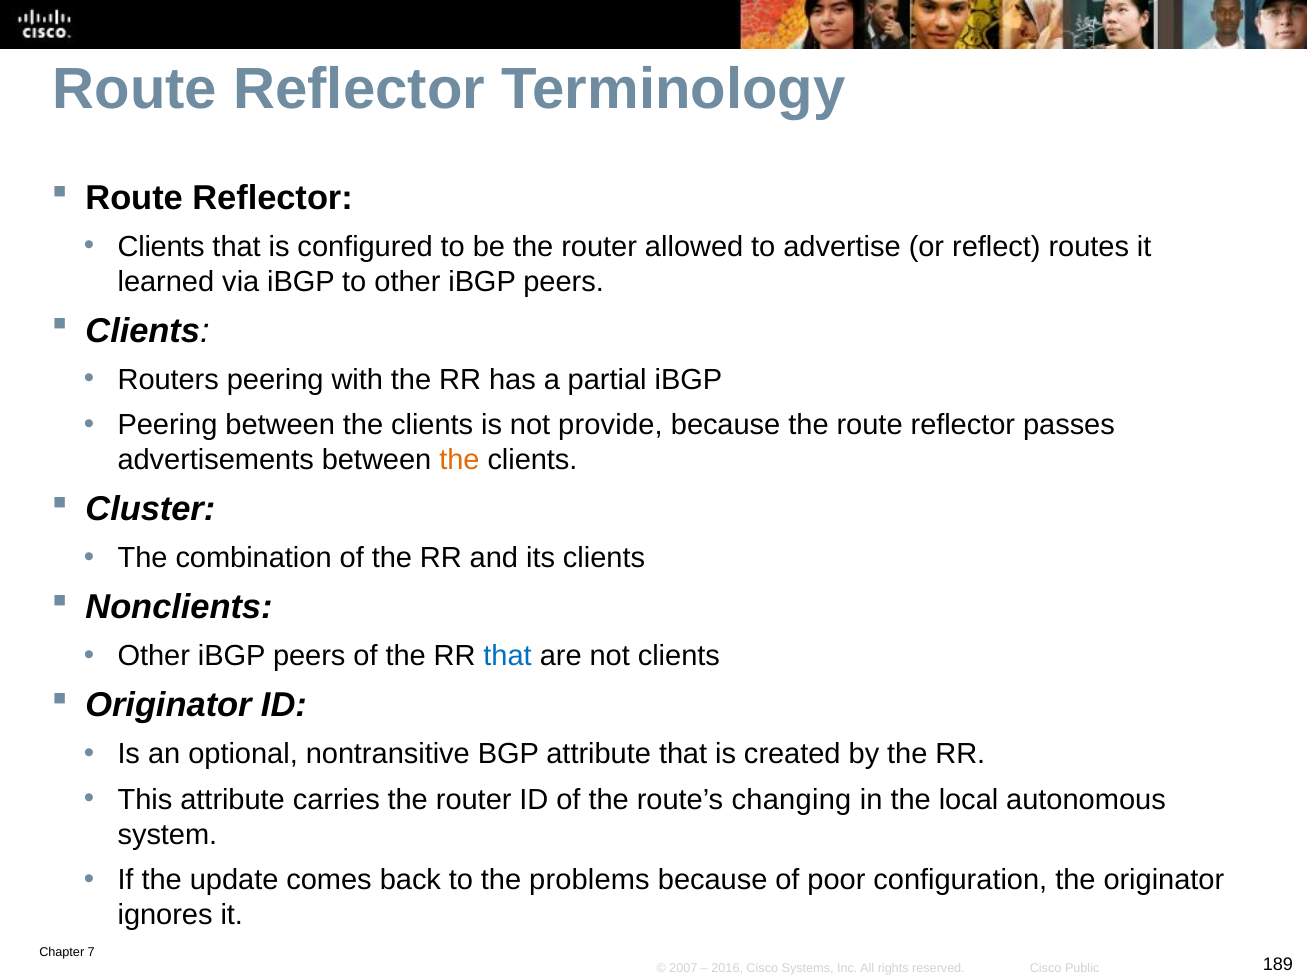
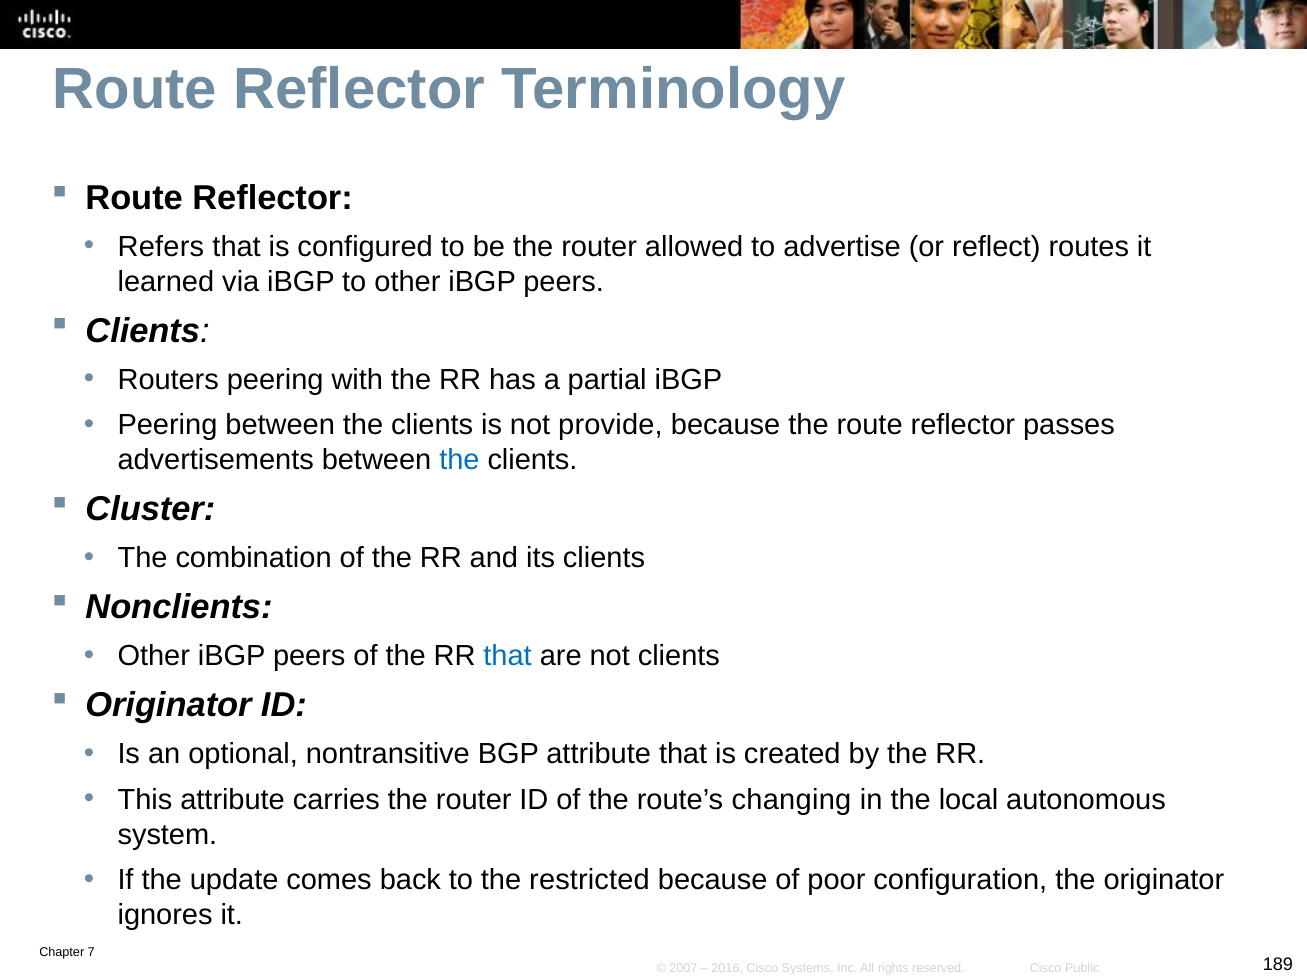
Clients at (161, 247): Clients -> Refers
the at (459, 460) colour: orange -> blue
problems: problems -> restricted
